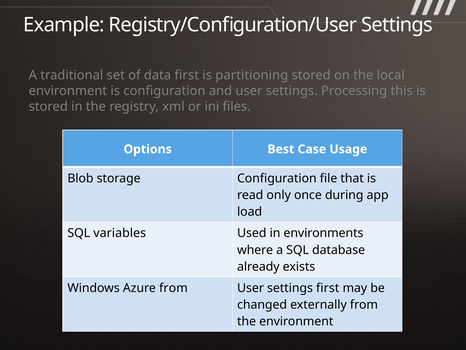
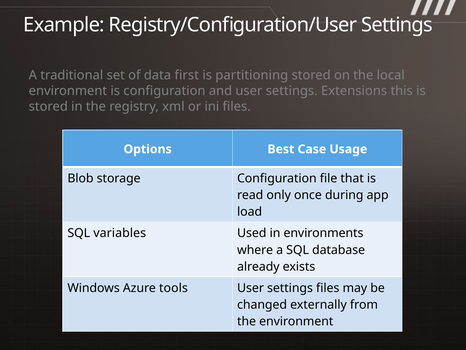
Processing: Processing -> Extensions
Azure from: from -> tools
settings first: first -> files
